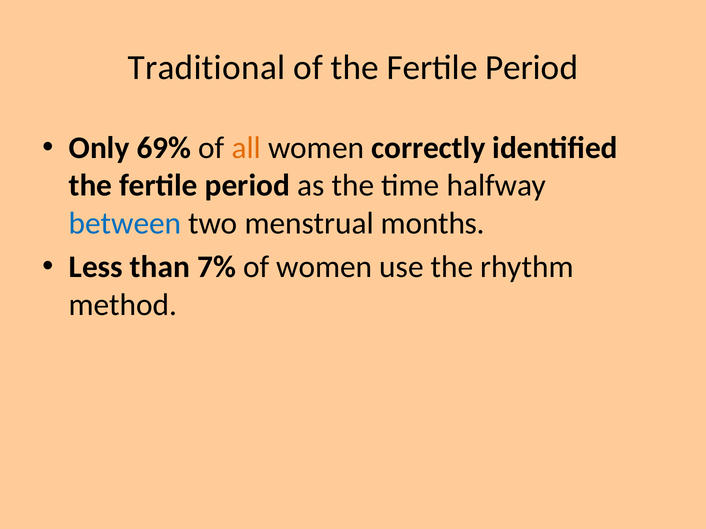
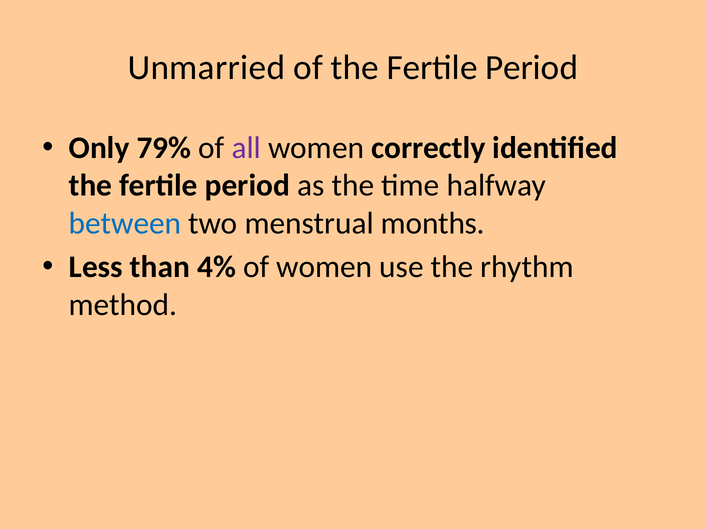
Traditional: Traditional -> Unmarried
69%: 69% -> 79%
all colour: orange -> purple
7%: 7% -> 4%
